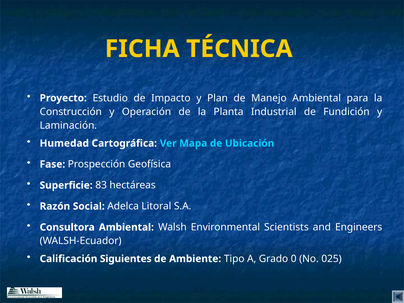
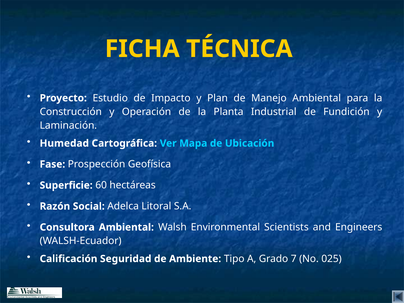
83: 83 -> 60
Siguientes: Siguientes -> Seguridad
0: 0 -> 7
